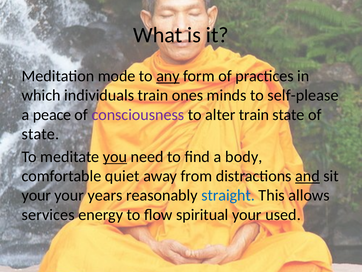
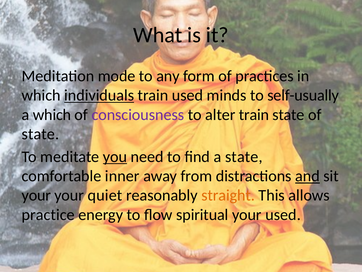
any underline: present -> none
individuals underline: none -> present
train ones: ones -> used
self-please: self-please -> self-usually
a peace: peace -> which
a body: body -> state
quiet: quiet -> inner
years: years -> quiet
straight colour: blue -> orange
services: services -> practice
